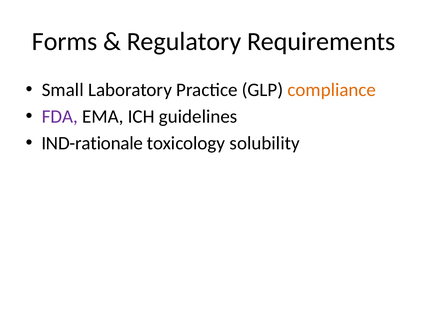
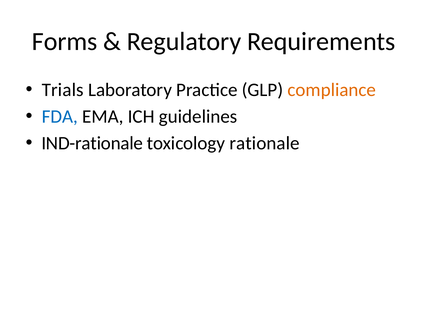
Small: Small -> Trials
FDA colour: purple -> blue
solubility: solubility -> rationale
